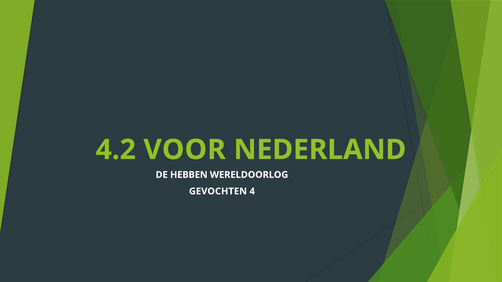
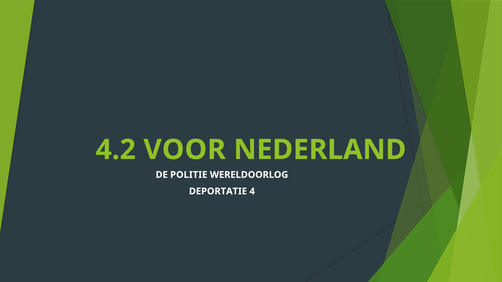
HEBBEN: HEBBEN -> POLITIE
GEVOCHTEN: GEVOCHTEN -> DEPORTATIE
